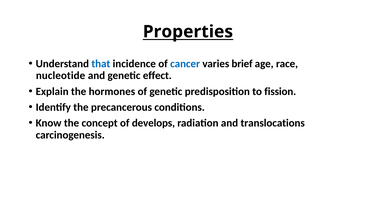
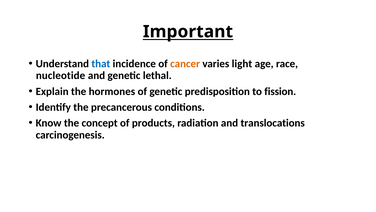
Properties: Properties -> Important
cancer colour: blue -> orange
brief: brief -> light
effect: effect -> lethal
develops: develops -> products
